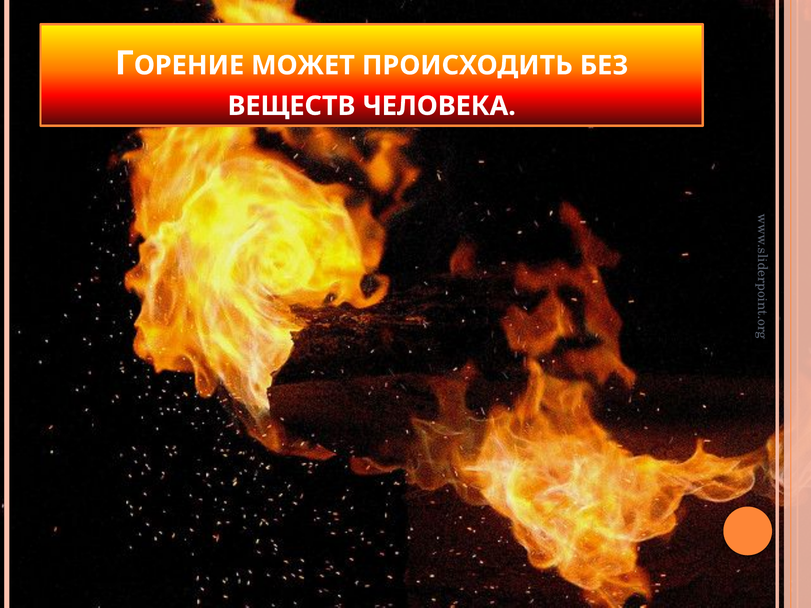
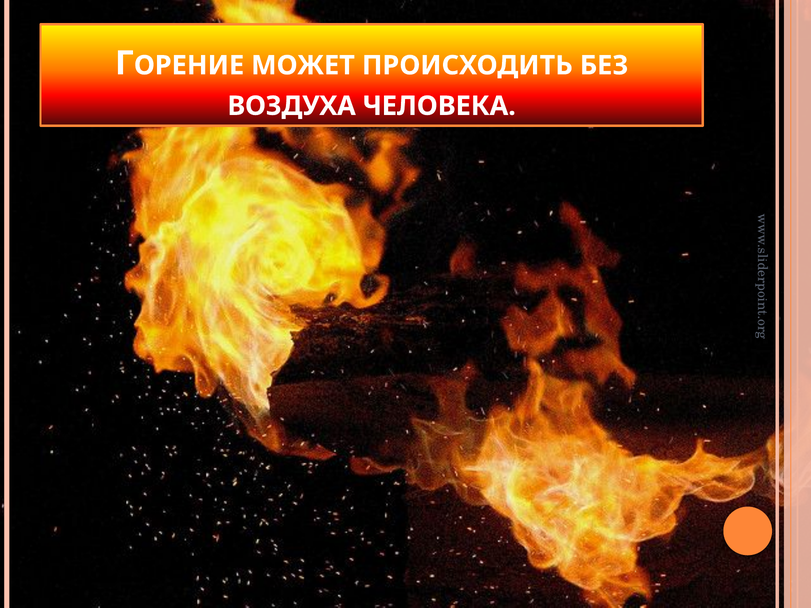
ВЕЩЕСТВ: ВЕЩЕСТВ -> ВОЗДУХА
